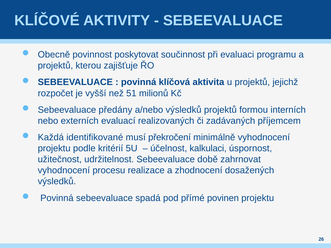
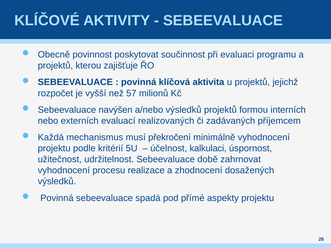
51: 51 -> 57
předány: předány -> navýšen
identifikované: identifikované -> mechanismus
povinen: povinen -> aspekty
